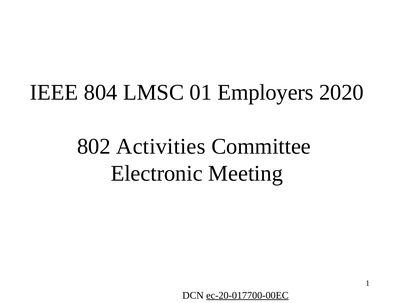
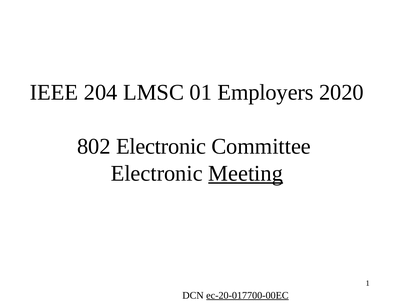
804: 804 -> 204
802 Activities: Activities -> Electronic
Meeting underline: none -> present
